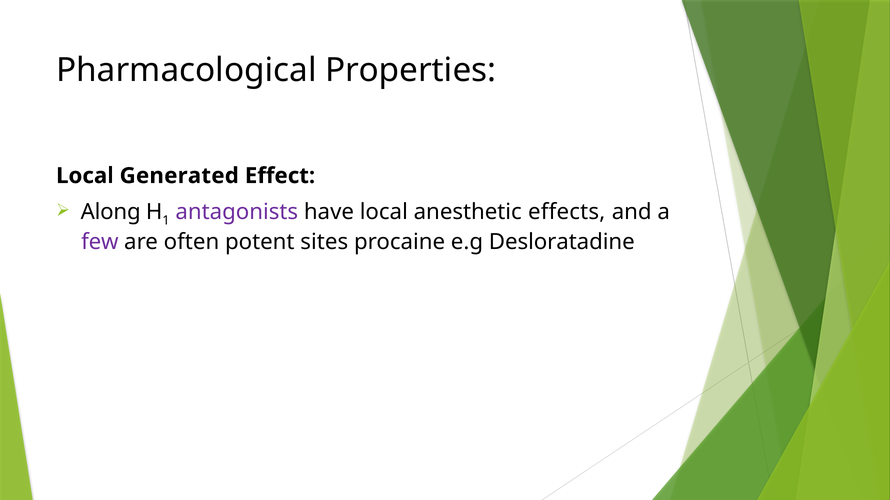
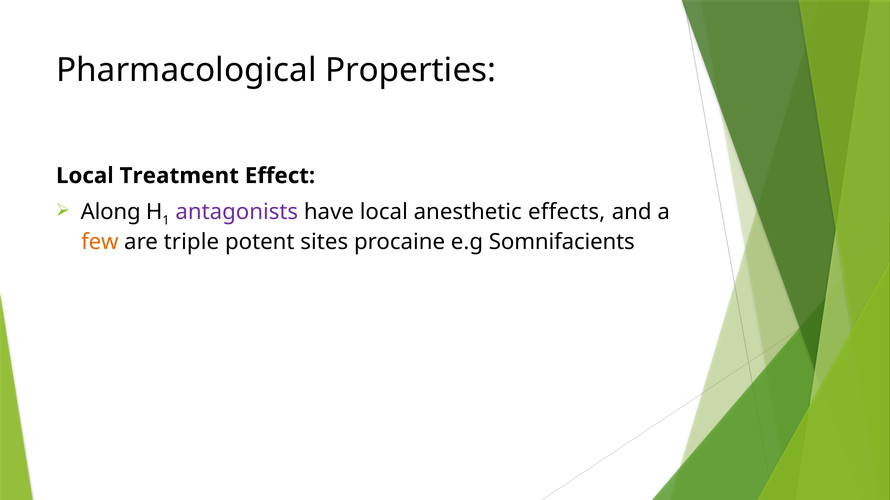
Generated: Generated -> Treatment
few colour: purple -> orange
often: often -> triple
Desloratadine: Desloratadine -> Somnifacients
